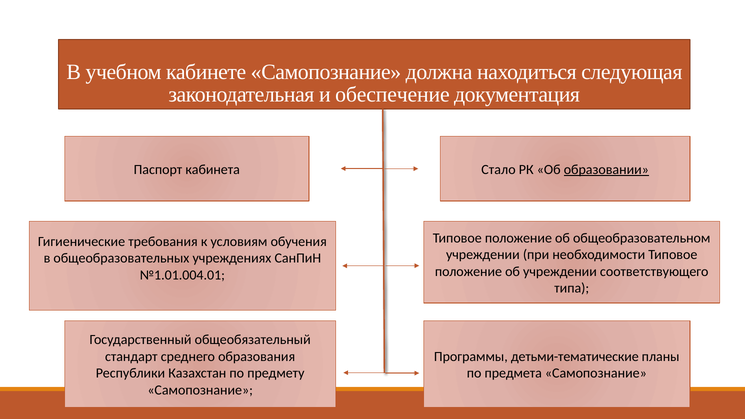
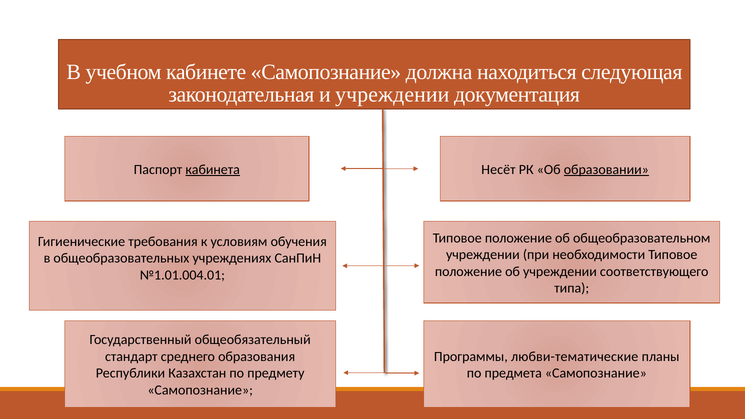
и обеспечение: обеспечение -> учреждении
кабинета underline: none -> present
Стало: Стало -> Несёт
детьми-тематические: детьми-тематические -> любви-тематические
